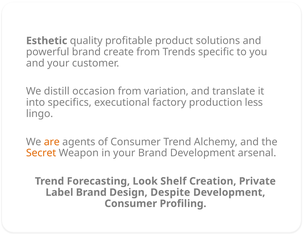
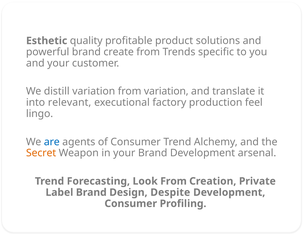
distill occasion: occasion -> variation
specifics: specifics -> relevant
less: less -> feel
are colour: orange -> blue
Look Shelf: Shelf -> From
